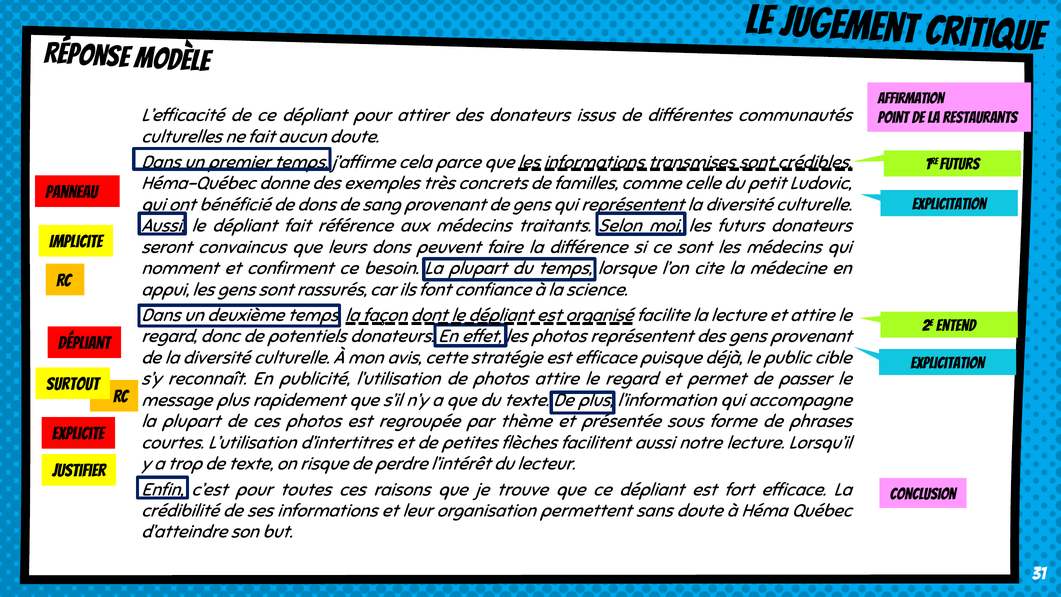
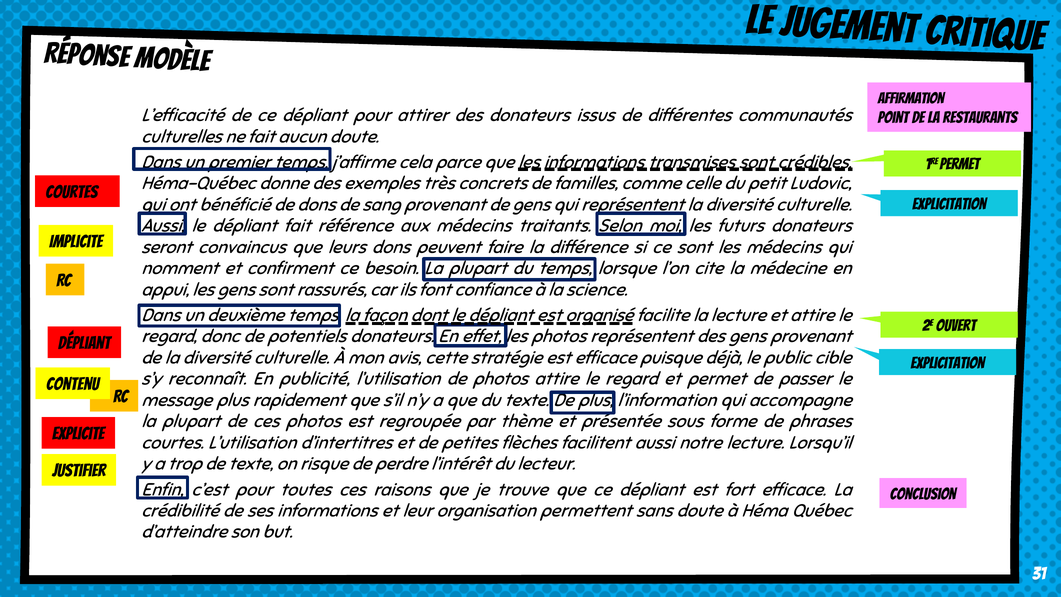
1re futurs: futurs -> permet
Panneau at (72, 192): Panneau -> Courtes
entend: entend -> ouvert
Surtout: Surtout -> Contenu
